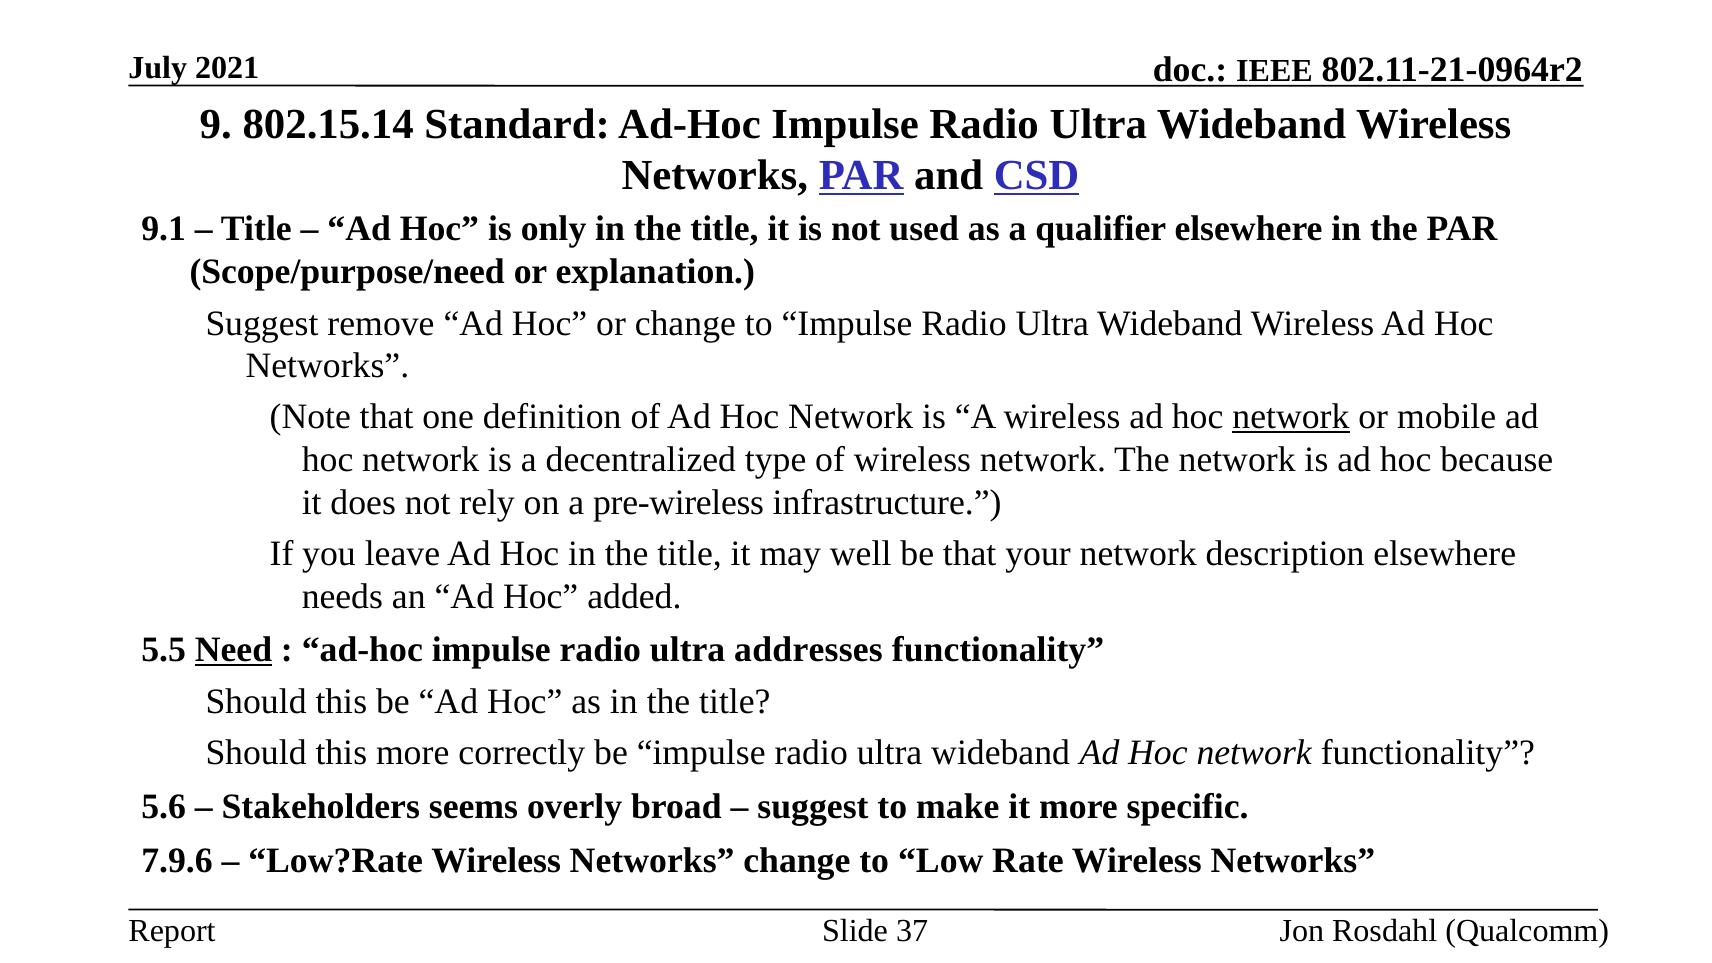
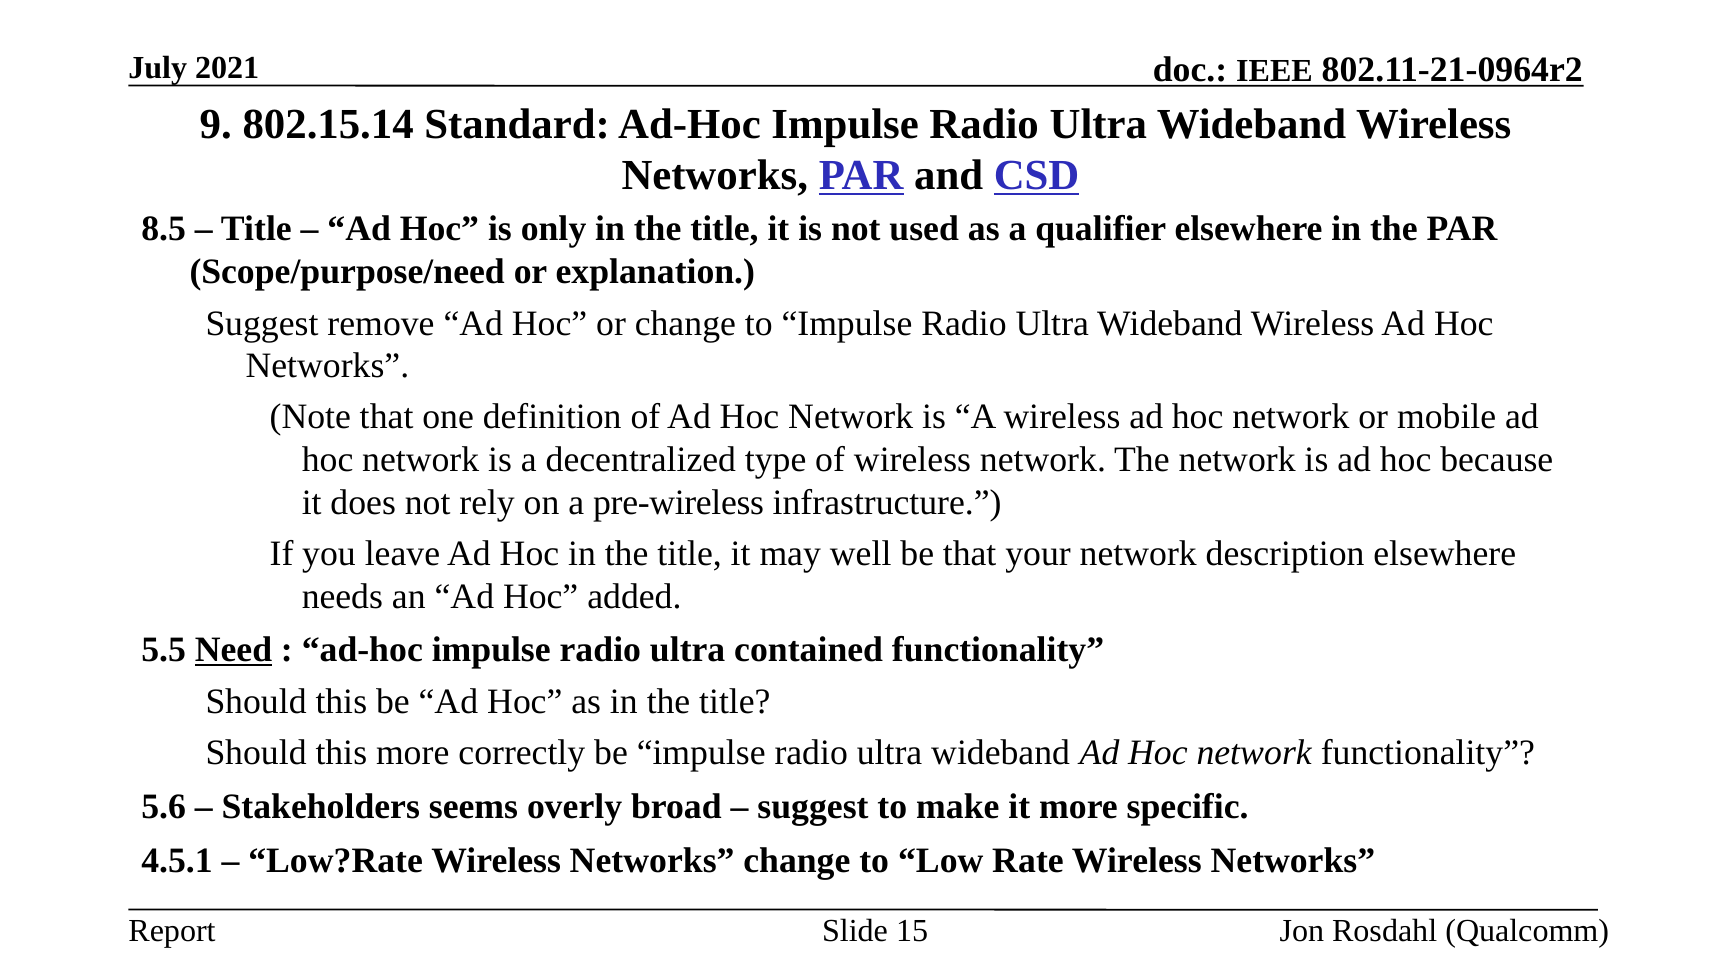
9.1: 9.1 -> 8.5
network at (1291, 417) underline: present -> none
addresses: addresses -> contained
7.9.6: 7.9.6 -> 4.5.1
37: 37 -> 15
